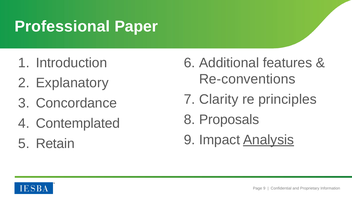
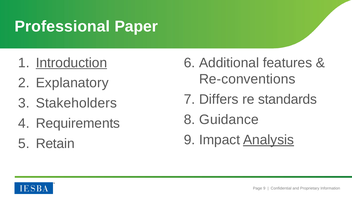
Introduction underline: none -> present
Clarity: Clarity -> Differs
principles: principles -> standards
Concordance: Concordance -> Stakeholders
Proposals: Proposals -> Guidance
Contemplated: Contemplated -> Requirements
